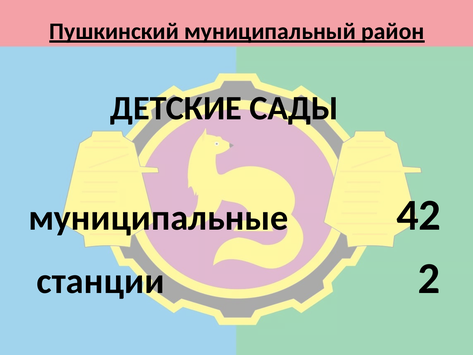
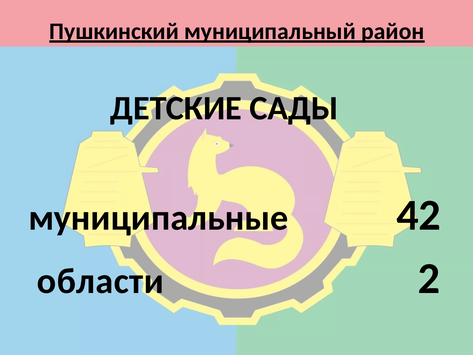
станции: станции -> области
